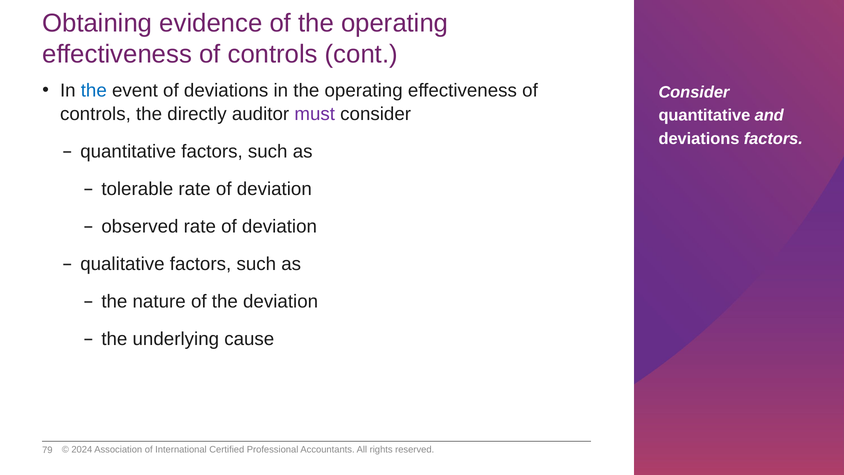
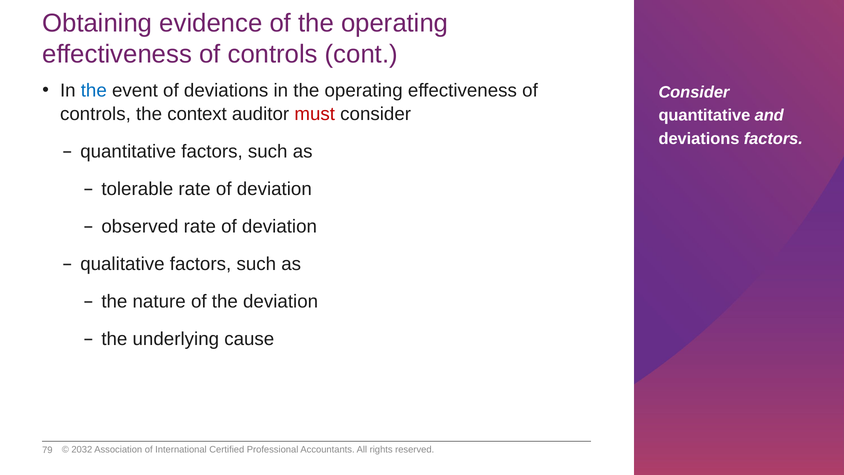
directly: directly -> context
must colour: purple -> red
2024: 2024 -> 2032
